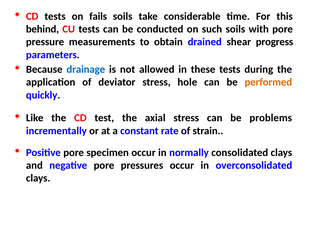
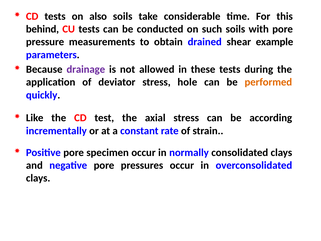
fails: fails -> also
progress: progress -> example
drainage colour: blue -> purple
problems: problems -> according
